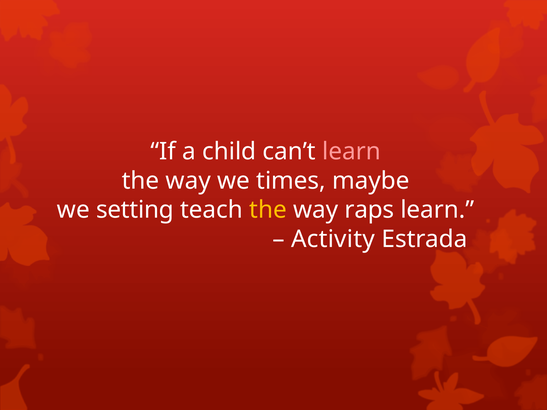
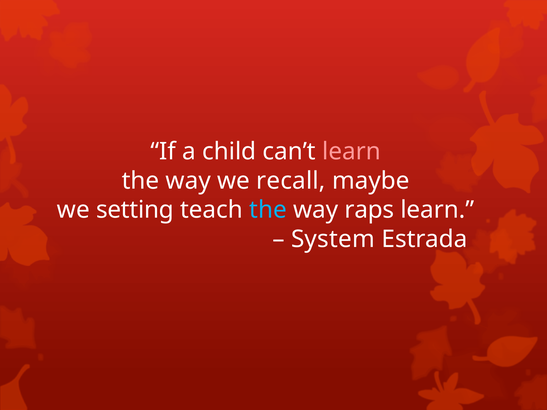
times: times -> recall
the at (268, 210) colour: yellow -> light blue
Activity: Activity -> System
